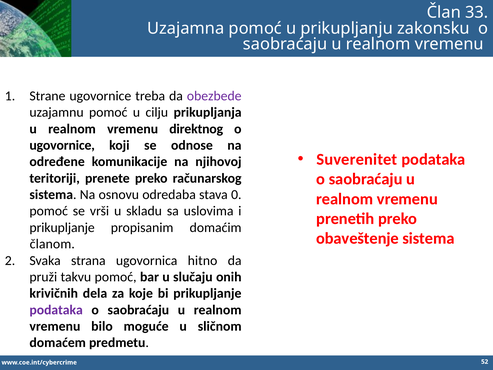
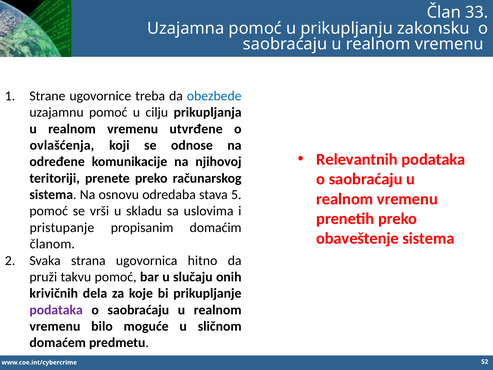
obezbede colour: purple -> blue
direktnog: direktnog -> utvrđene
ugovornice at (62, 145): ugovornice -> ovlašćenja
Suverenitet: Suverenitet -> Relevantnih
0: 0 -> 5
prikupljanje at (62, 227): prikupljanje -> pristupanje
